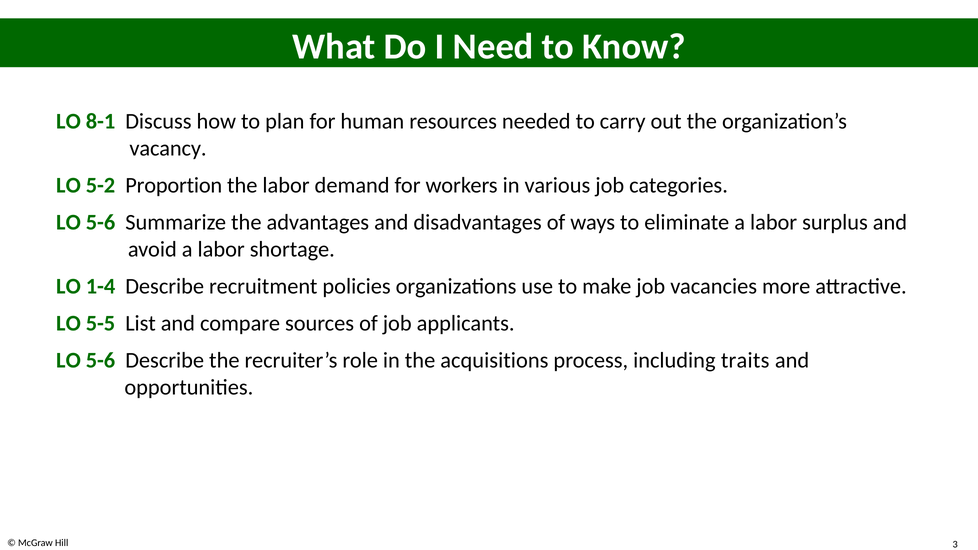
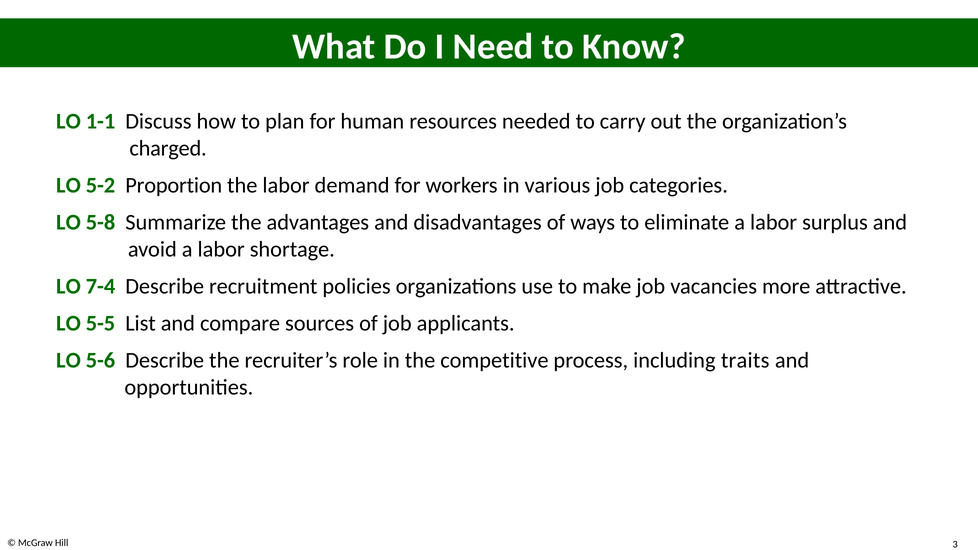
8-1: 8-1 -> 1-1
vacancy: vacancy -> charged
5-6 at (101, 222): 5-6 -> 5-8
1-4: 1-4 -> 7-4
acquisitions: acquisitions -> competitive
